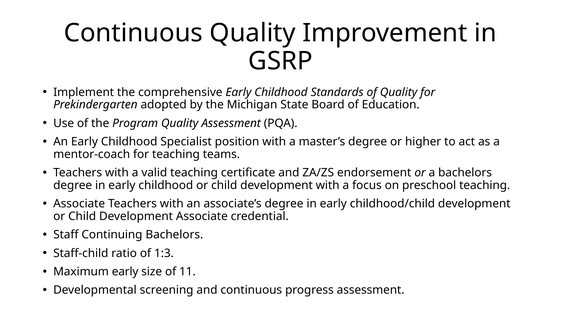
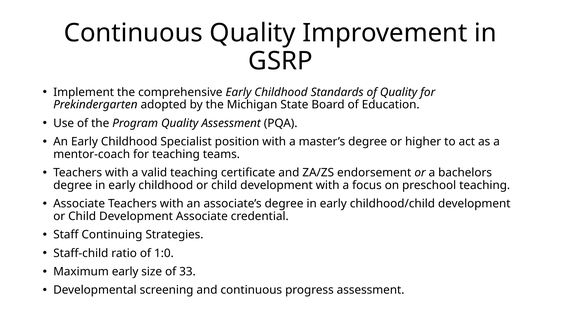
Continuing Bachelors: Bachelors -> Strategies
1:3: 1:3 -> 1:0
11: 11 -> 33
